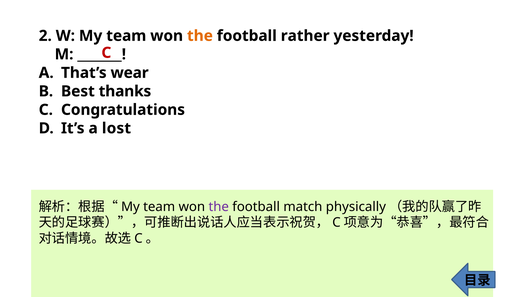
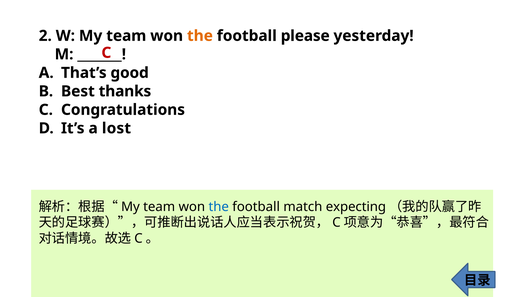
rather: rather -> please
wear: wear -> good
the at (219, 207) colour: purple -> blue
physically: physically -> expecting
